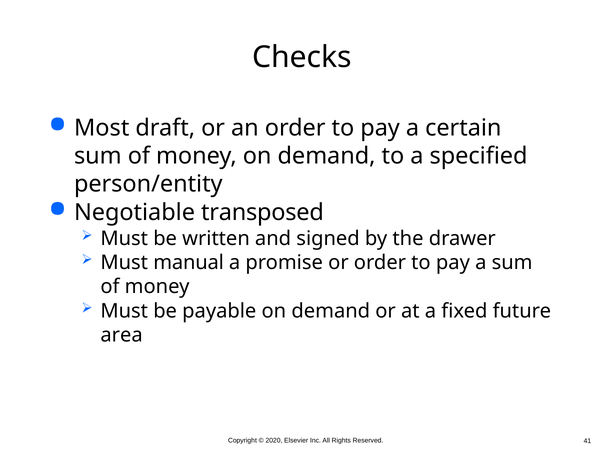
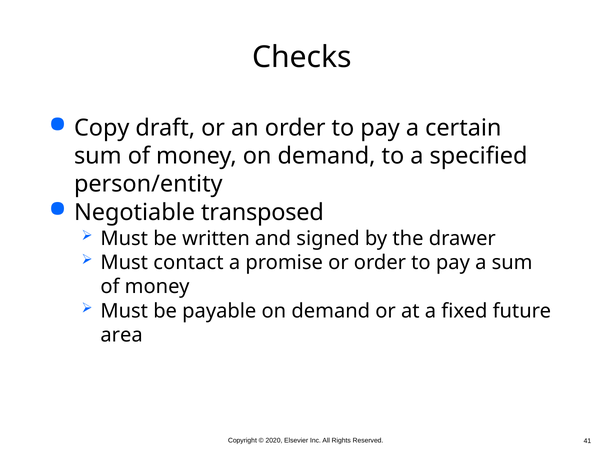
Most: Most -> Copy
manual: manual -> contact
